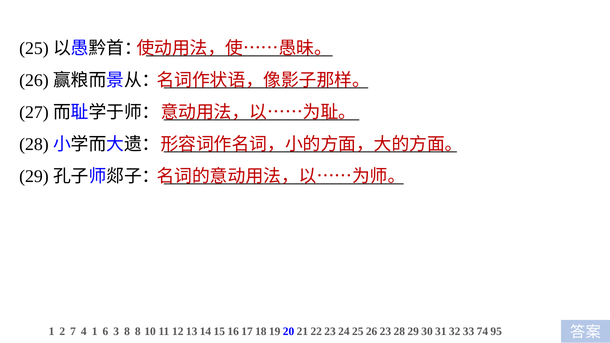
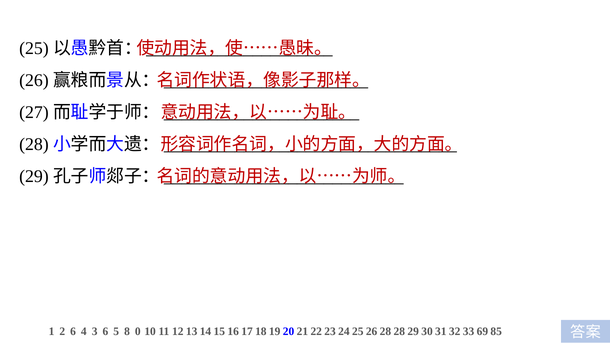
2 7: 7 -> 6
4 1: 1 -> 3
3: 3 -> 5
8 8: 8 -> 0
23 at (385, 332): 23 -> 28
74: 74 -> 69
95: 95 -> 85
